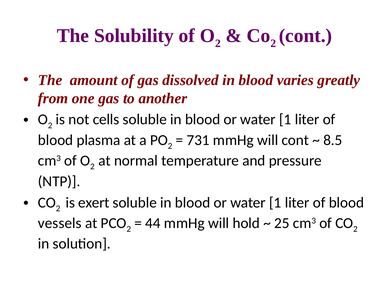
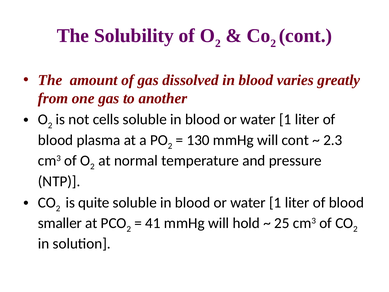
731: 731 -> 130
8.5: 8.5 -> 2.3
exert: exert -> quite
vessels: vessels -> smaller
44: 44 -> 41
